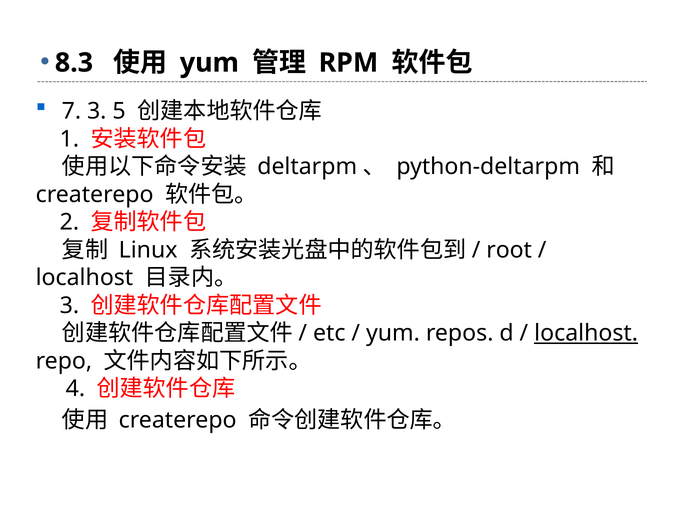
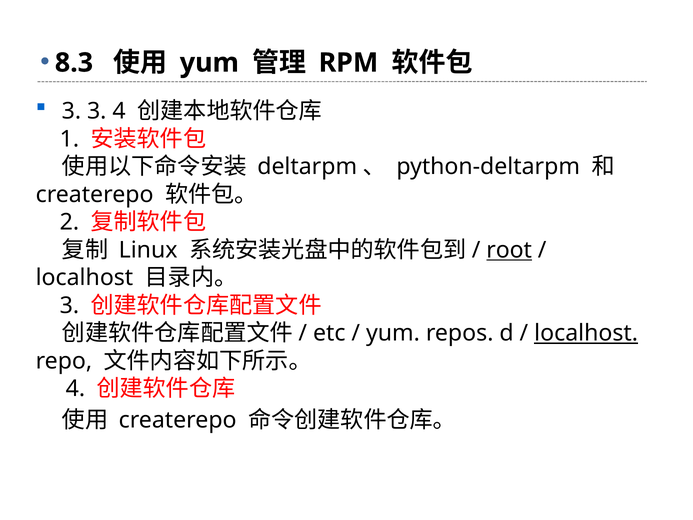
7 at (71, 111): 7 -> 3
3 5: 5 -> 4
root underline: none -> present
